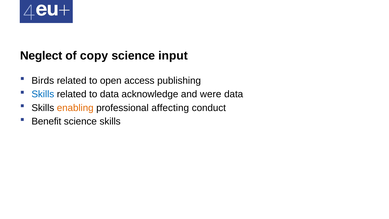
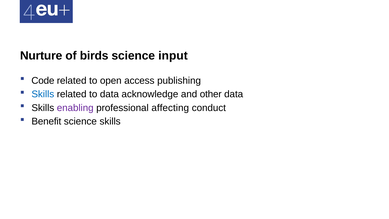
Neglect: Neglect -> Nurture
copy: copy -> birds
Birds: Birds -> Code
were: were -> other
enabling colour: orange -> purple
